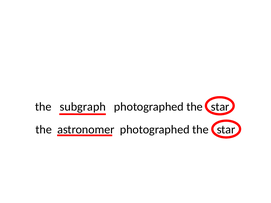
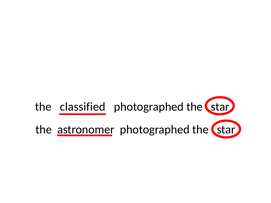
subgraph: subgraph -> classified
